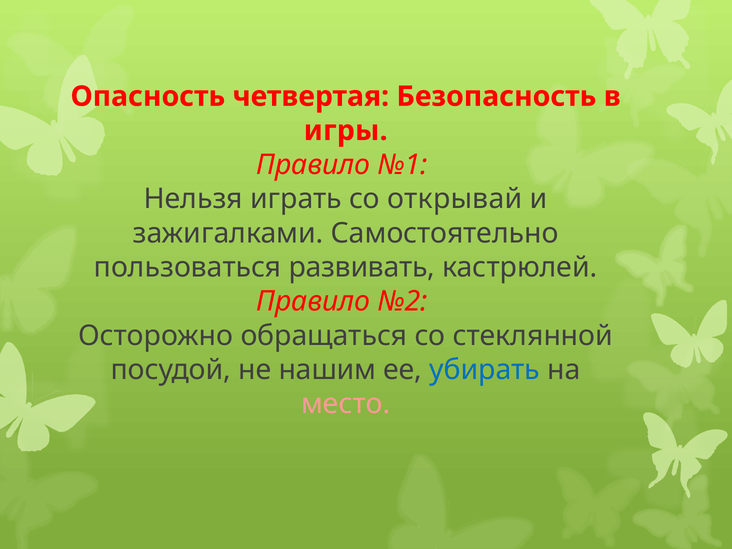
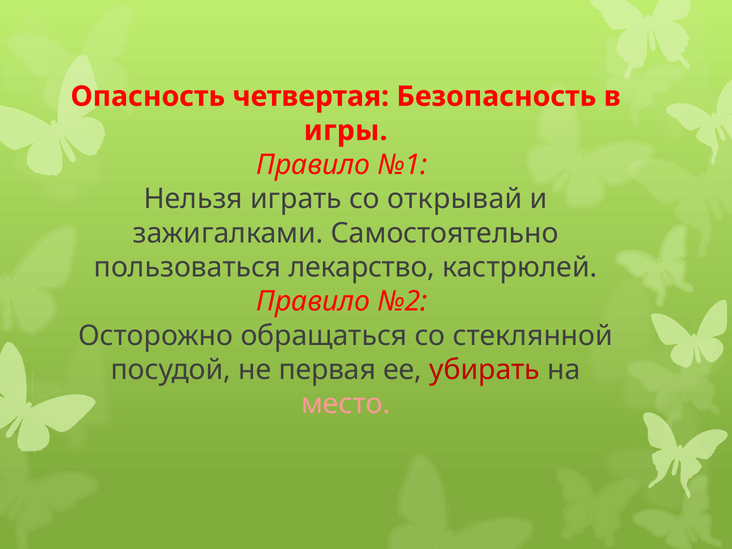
развивать: развивать -> лекарство
нашим: нашим -> первая
убирать colour: blue -> red
